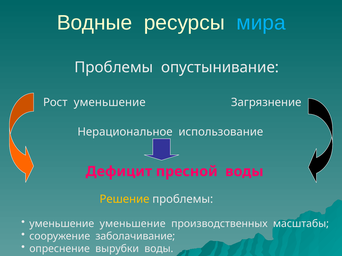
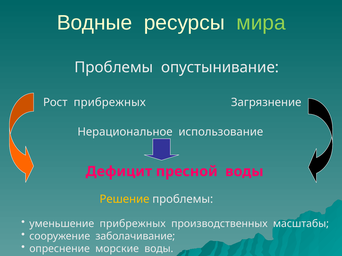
мира colour: light blue -> light green
Рост уменьшение: уменьшение -> прибрежных
уменьшение уменьшение: уменьшение -> прибрежных
вырубки: вырубки -> морские
